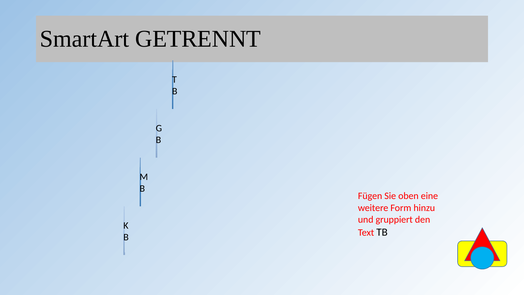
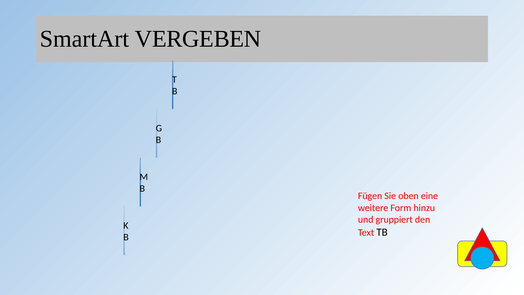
GETRENNT: GETRENNT -> VERGEBEN
